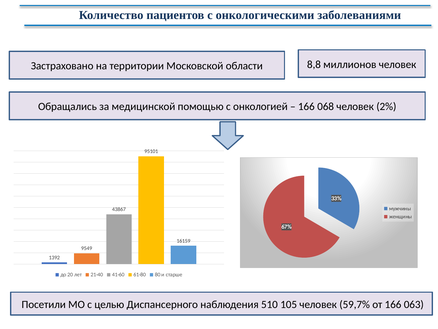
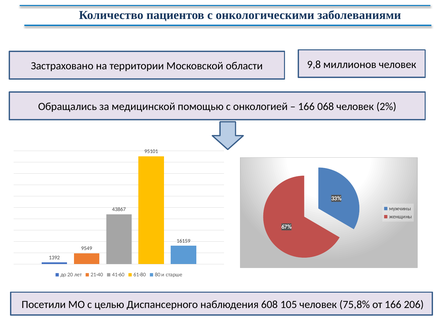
8,8: 8,8 -> 9,8
510: 510 -> 608
59,7%: 59,7% -> 75,8%
063: 063 -> 206
